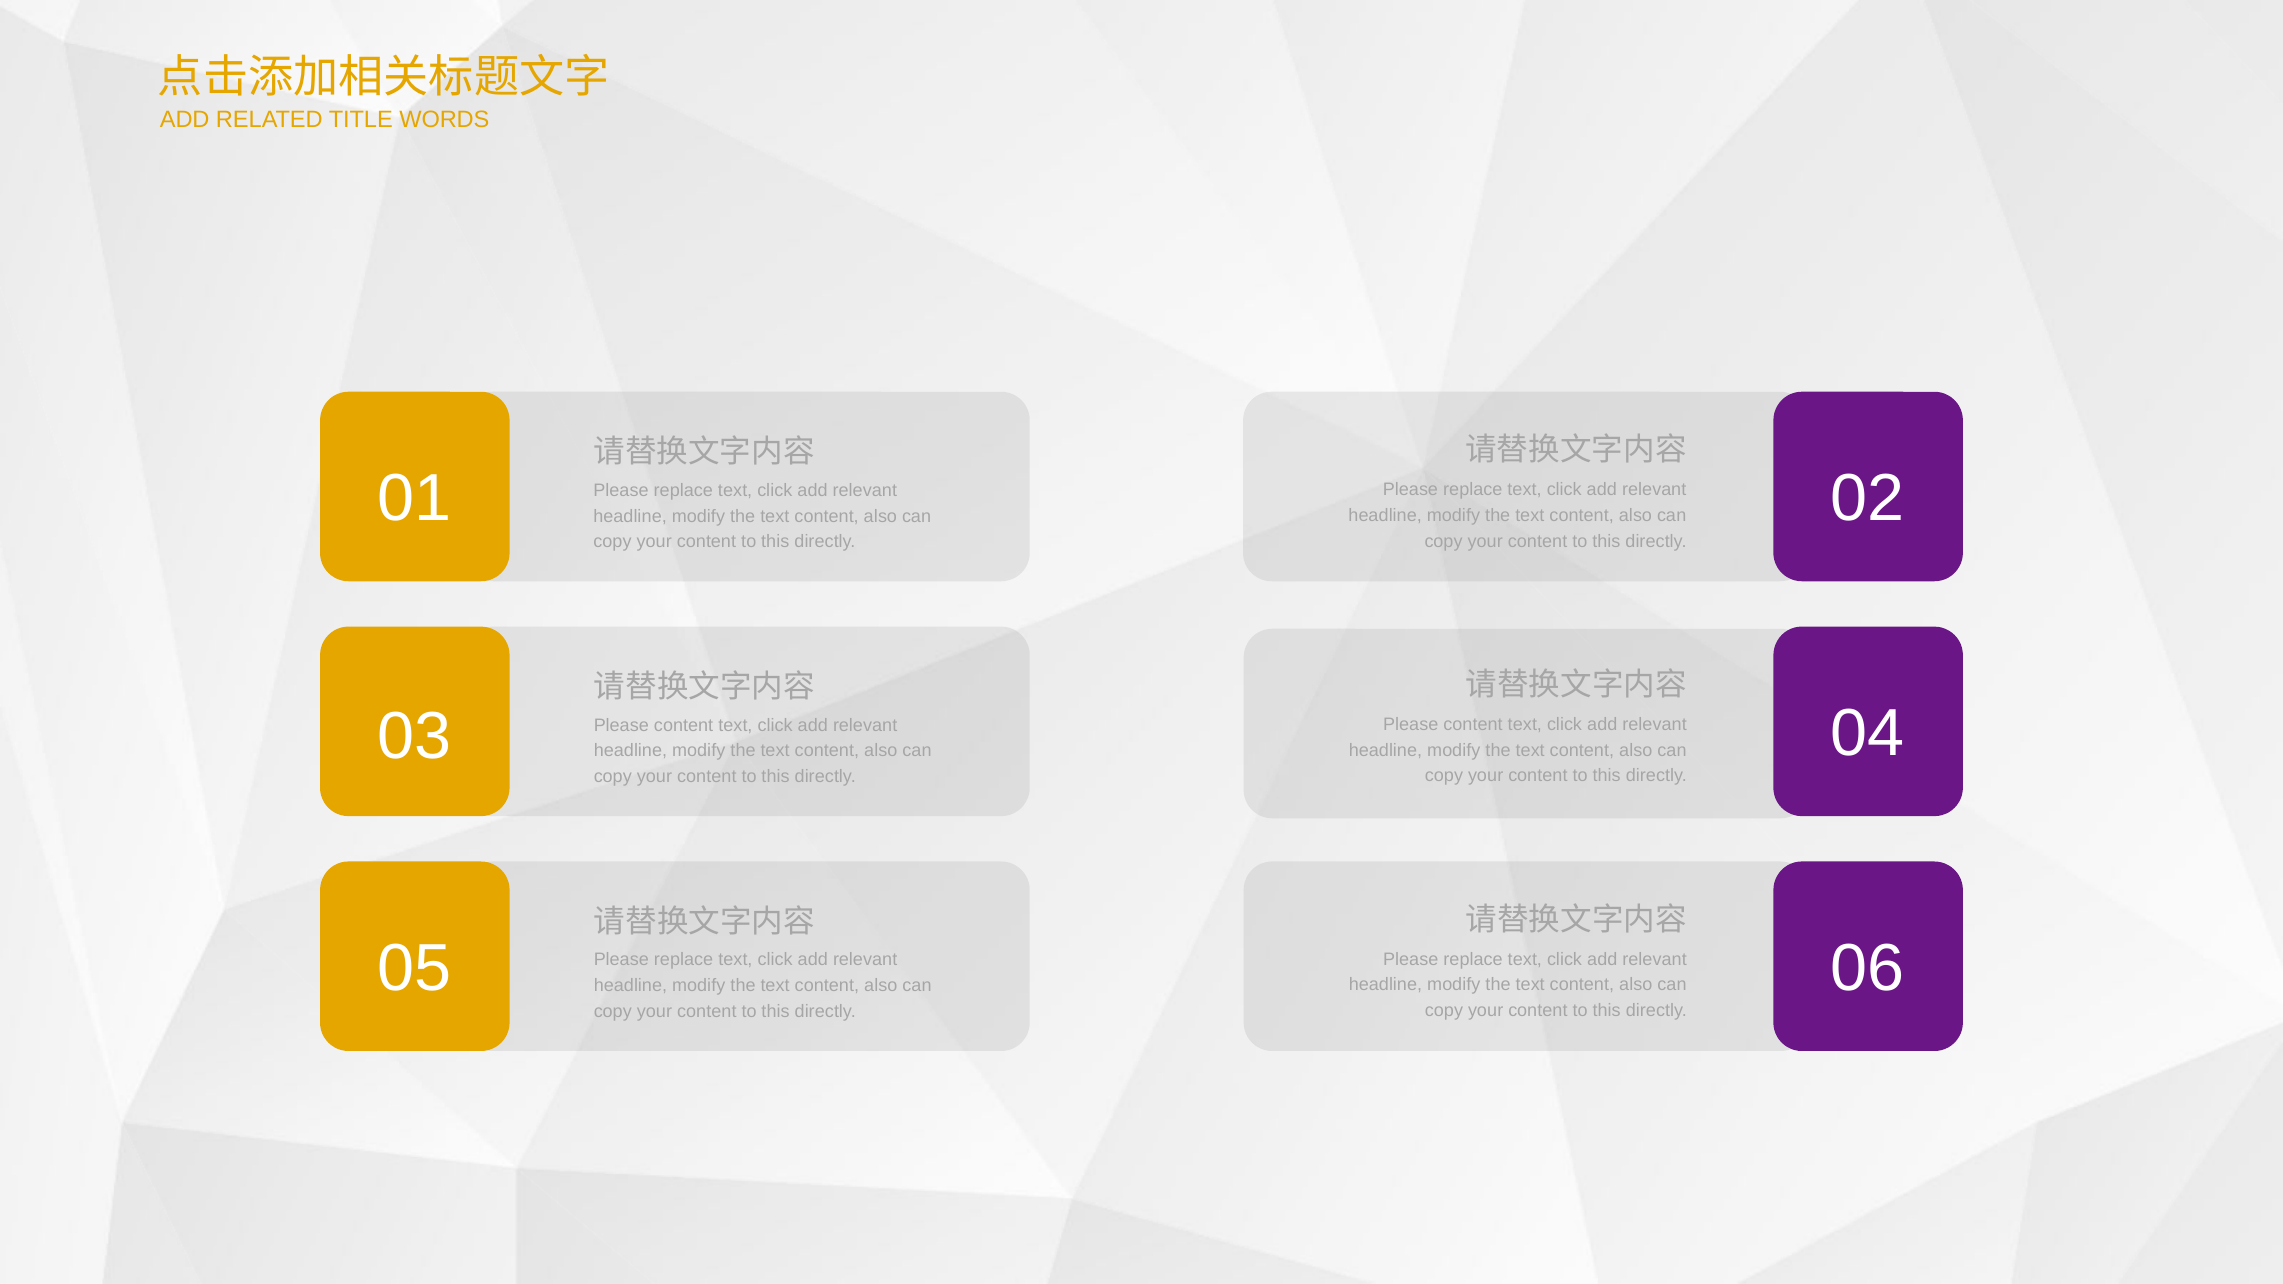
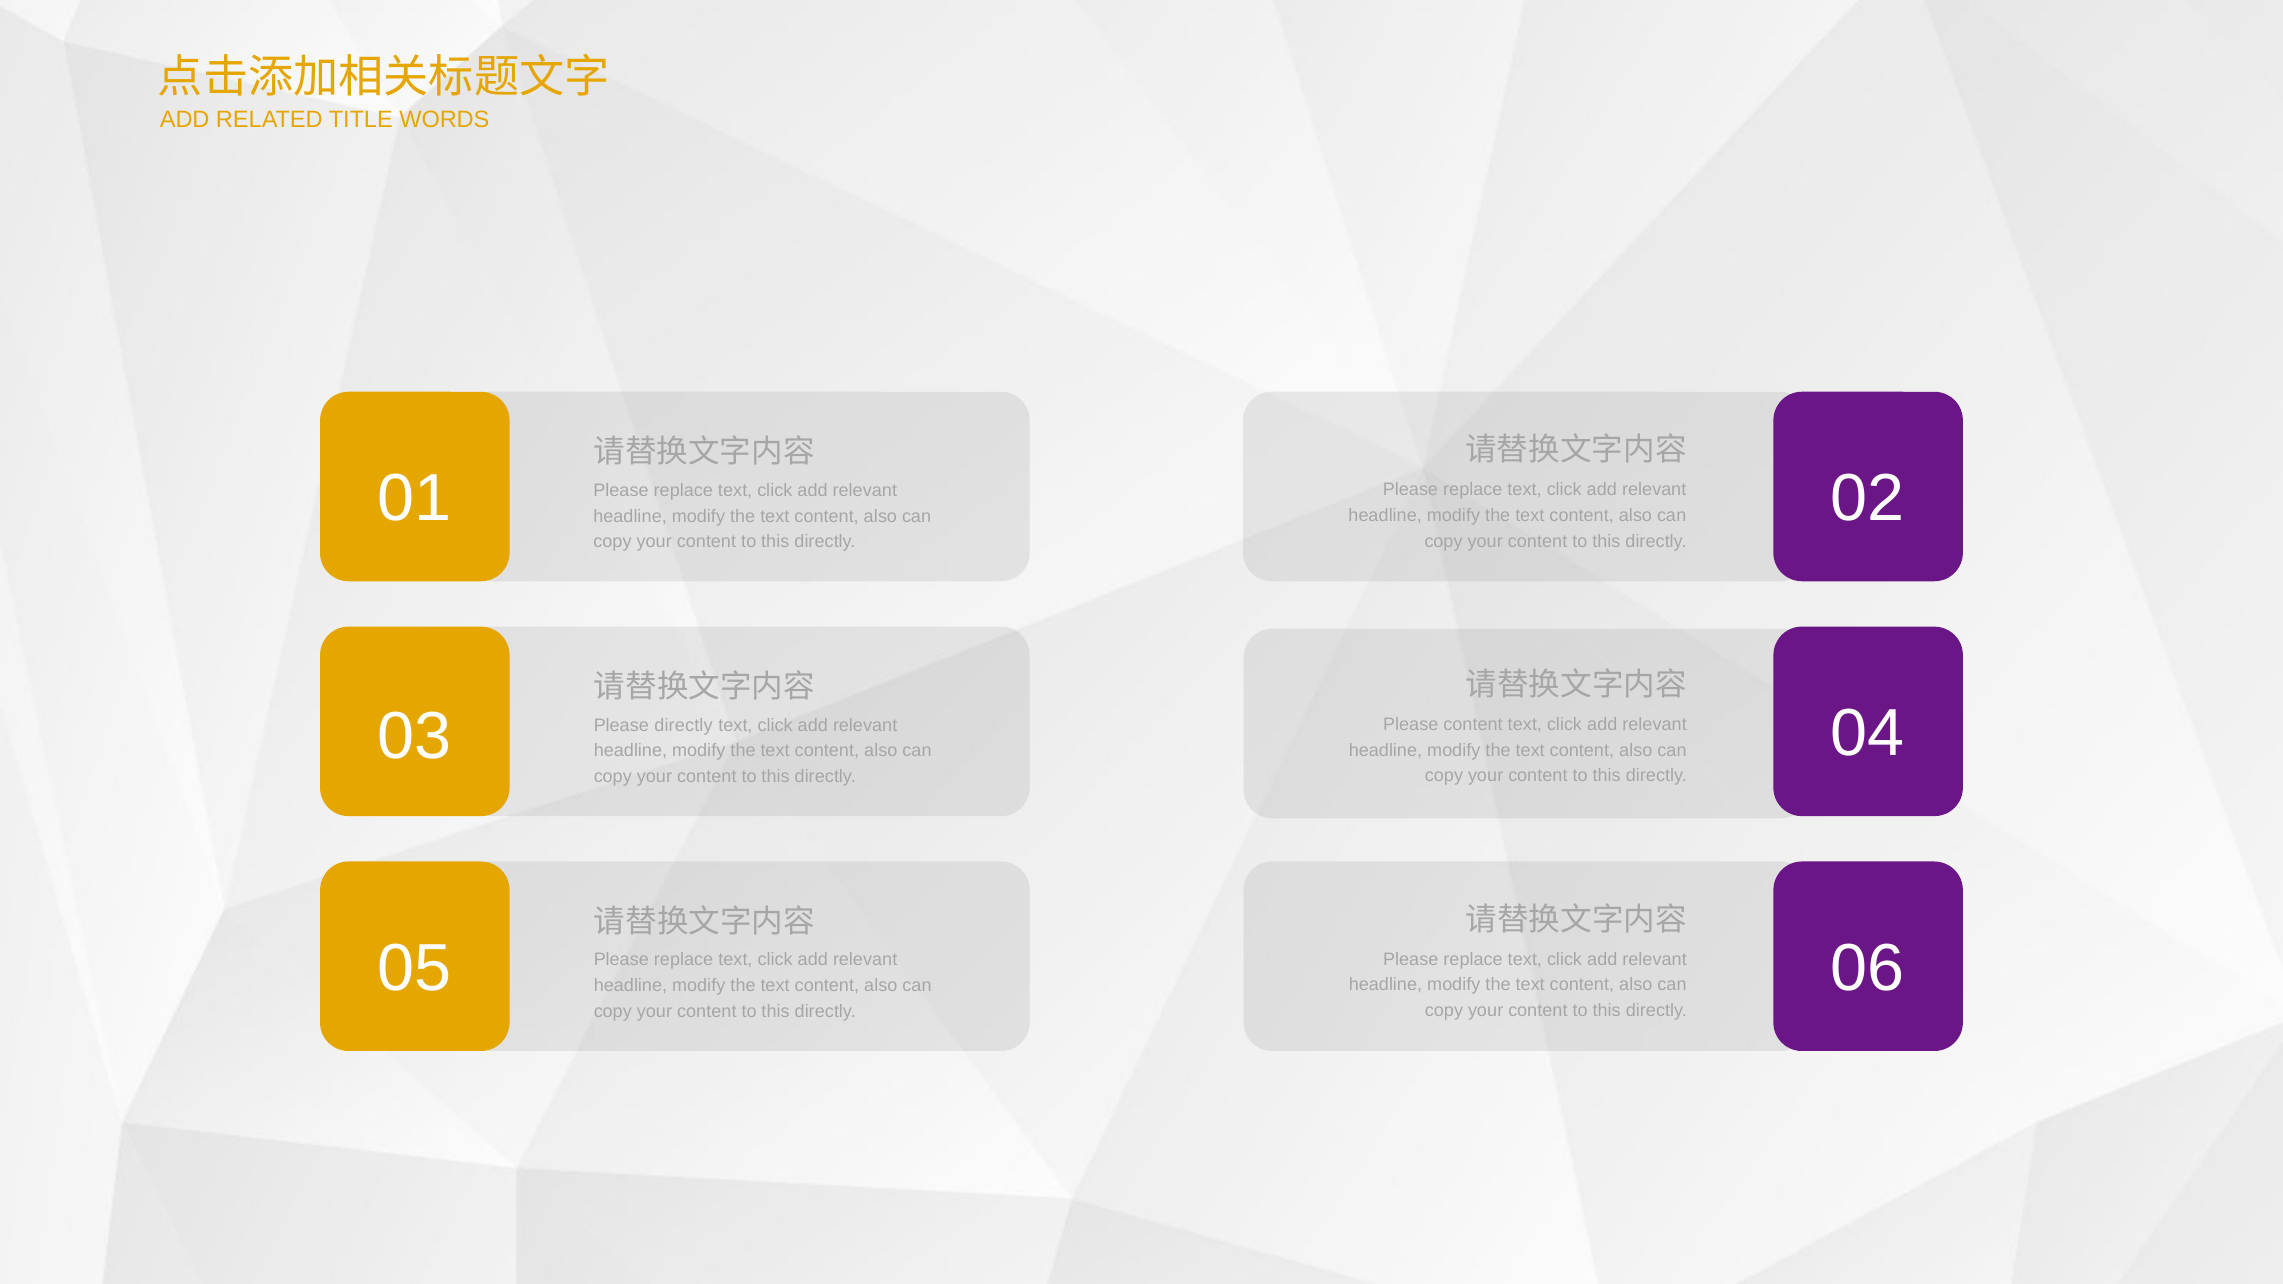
content at (684, 725): content -> directly
